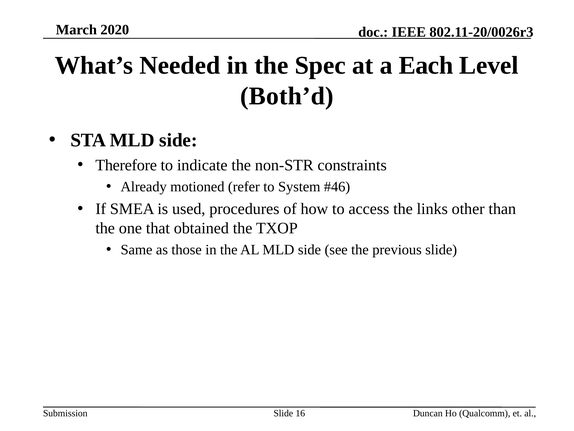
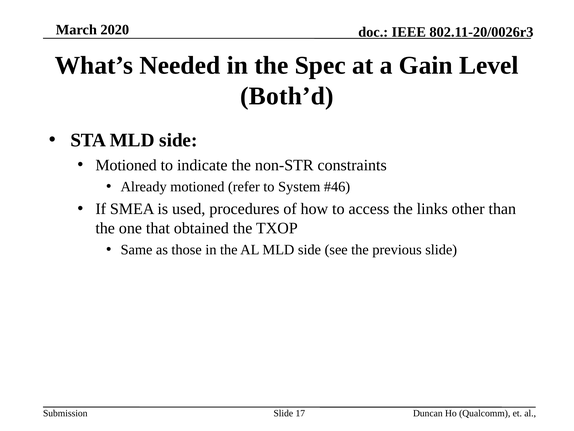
Each: Each -> Gain
Therefore at (126, 165): Therefore -> Motioned
16: 16 -> 17
